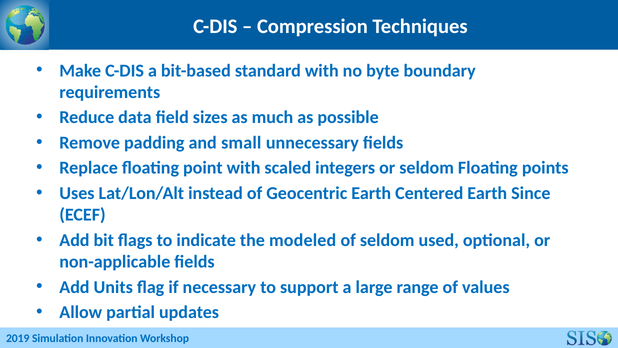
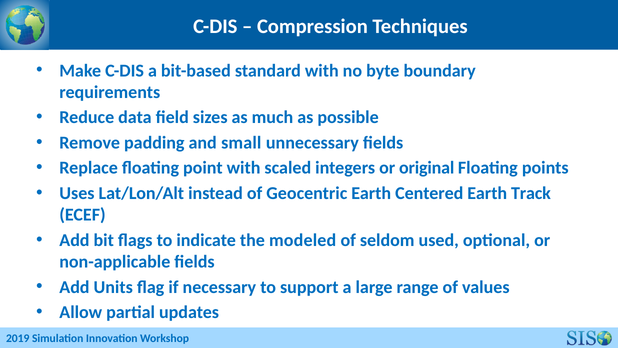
or seldom: seldom -> original
Since: Since -> Track
